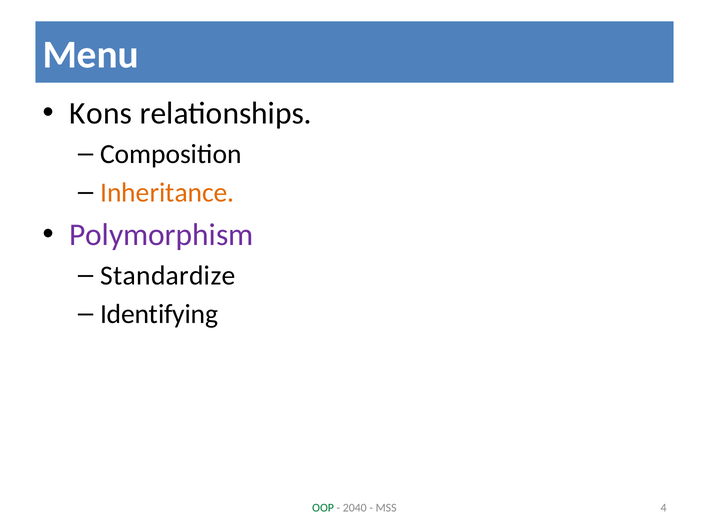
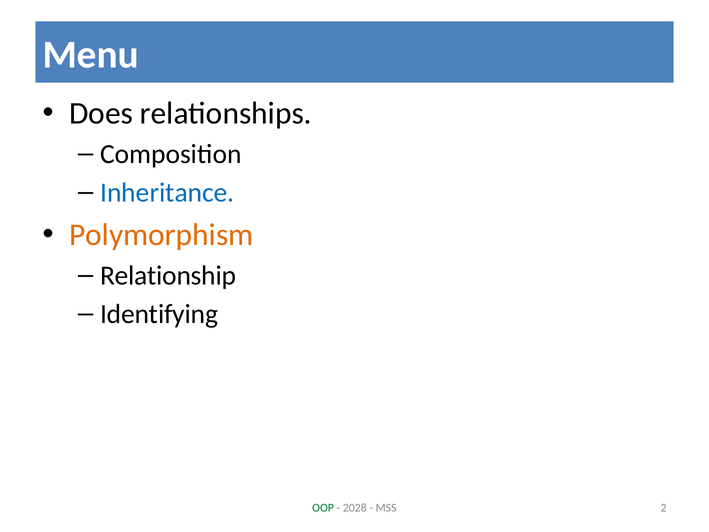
Kons: Kons -> Does
Inheritance colour: orange -> blue
Polymorphism colour: purple -> orange
Standardize: Standardize -> Relationship
2040: 2040 -> 2028
4: 4 -> 2
